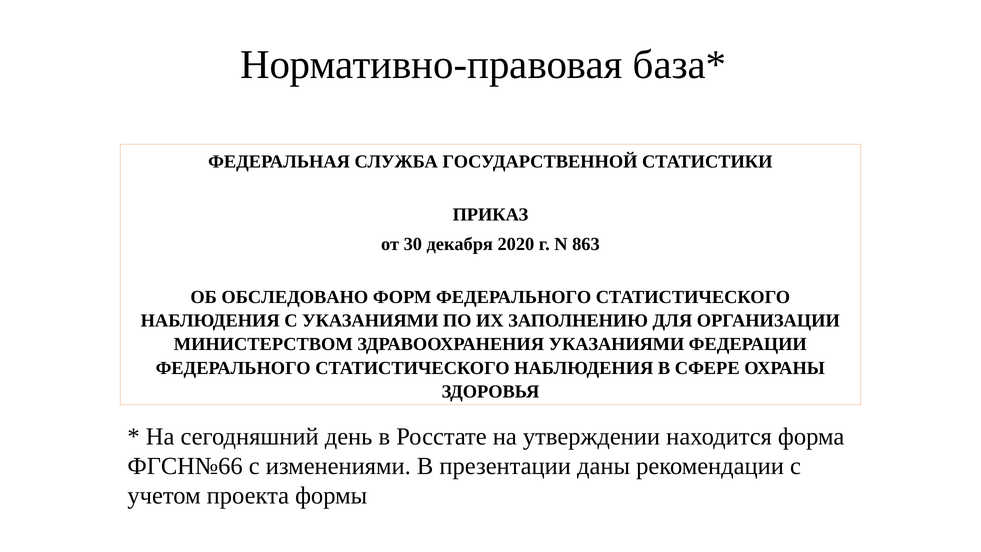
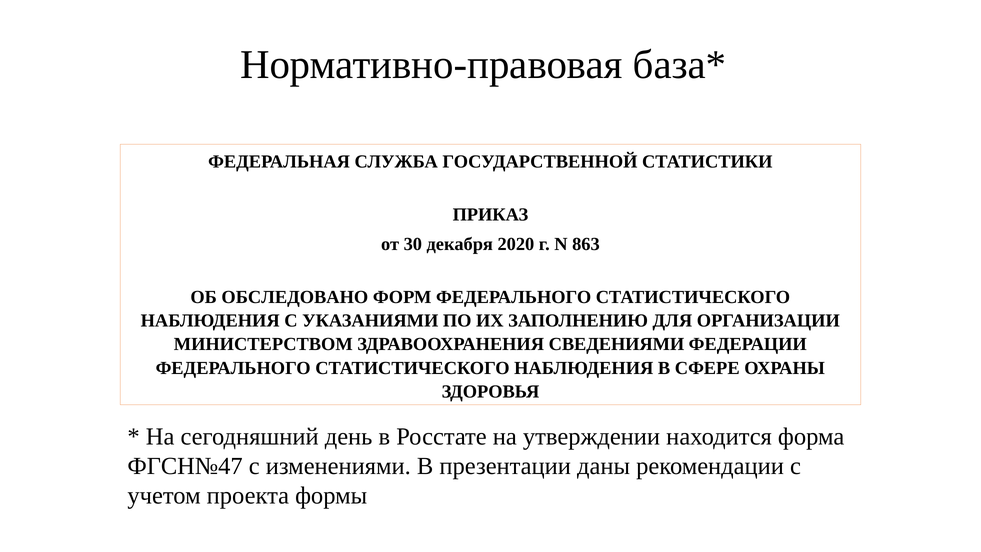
ЗДРАВООХРАНЕНИЯ УКАЗАНИЯМИ: УКАЗАНИЯМИ -> СВЕДЕНИЯМИ
ФГСН№66: ФГСН№66 -> ФГСН№47
